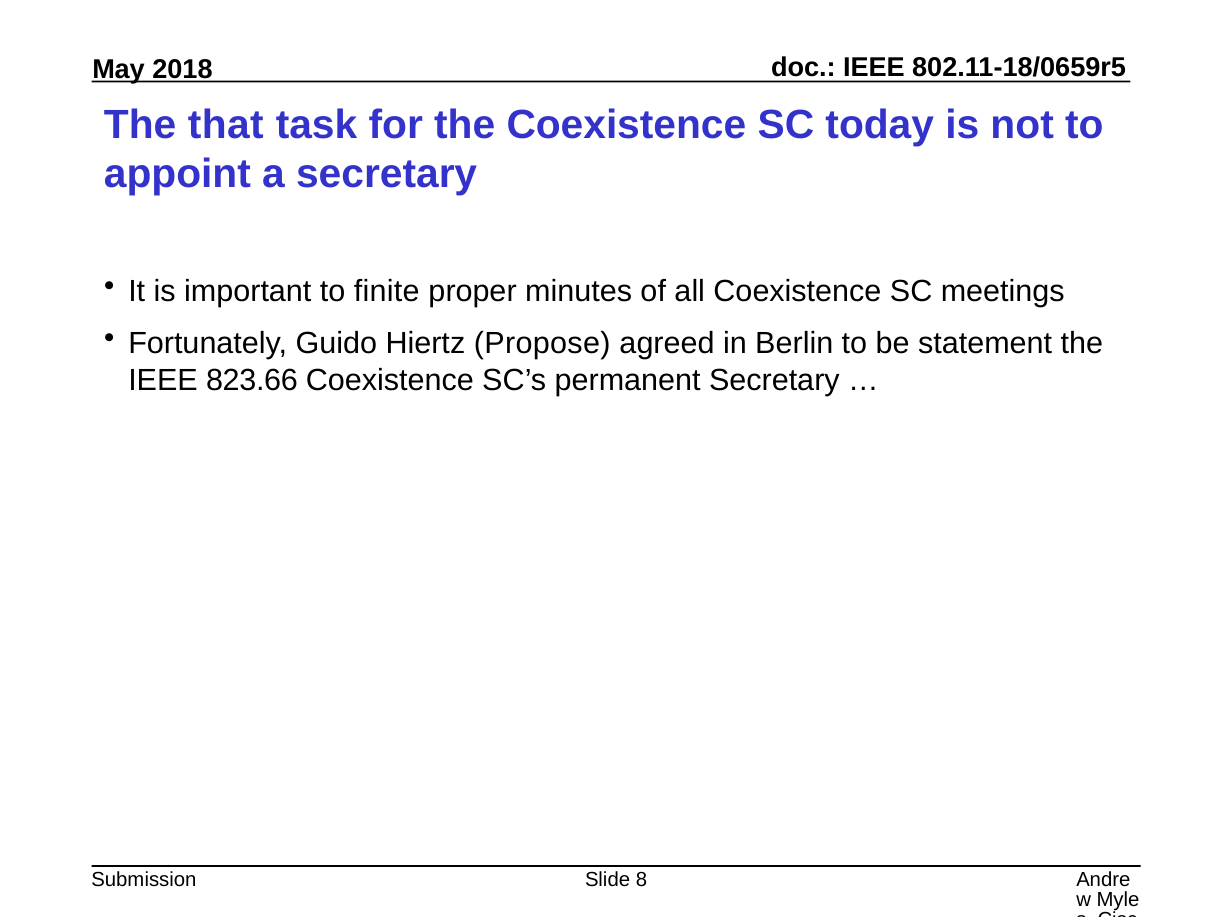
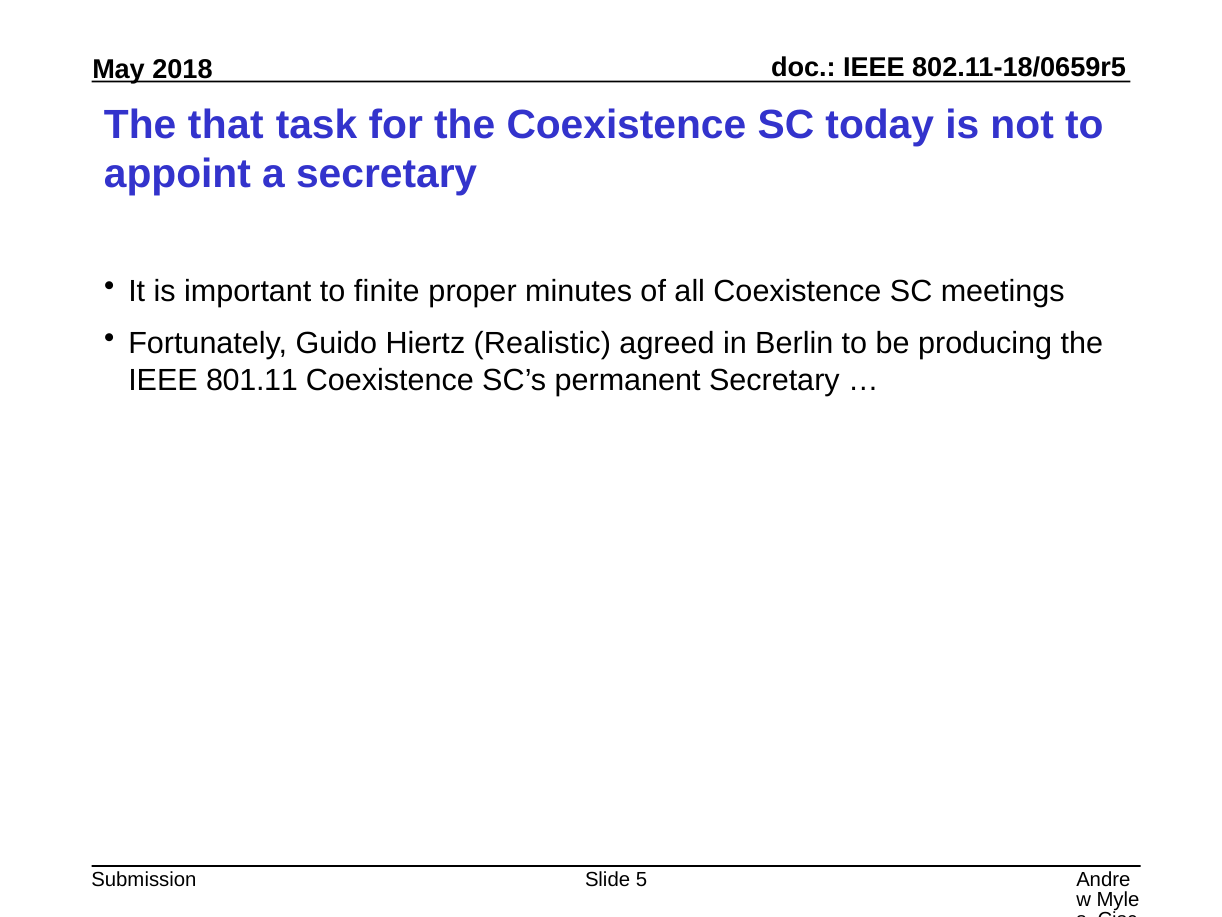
Propose: Propose -> Realistic
statement: statement -> producing
823.66: 823.66 -> 801.11
8: 8 -> 5
